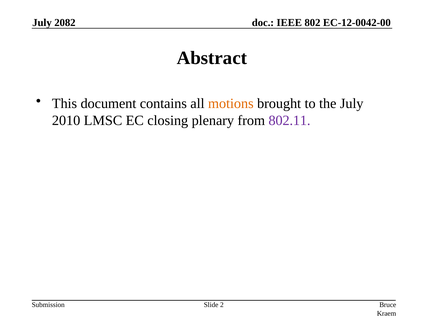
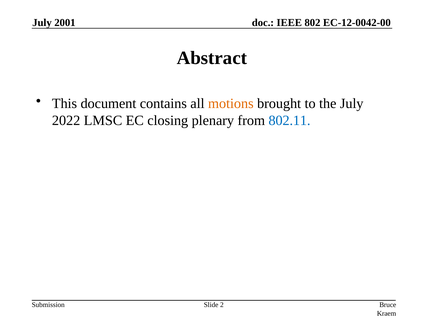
2082: 2082 -> 2001
2010: 2010 -> 2022
802.11 colour: purple -> blue
